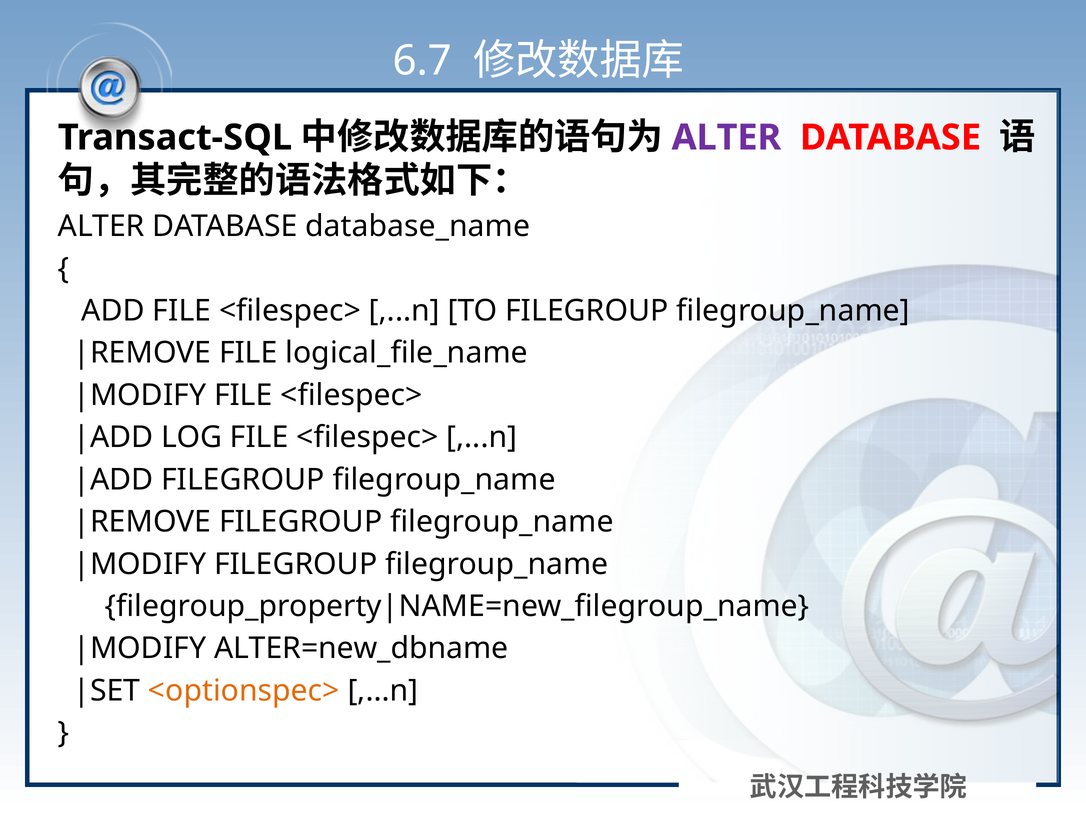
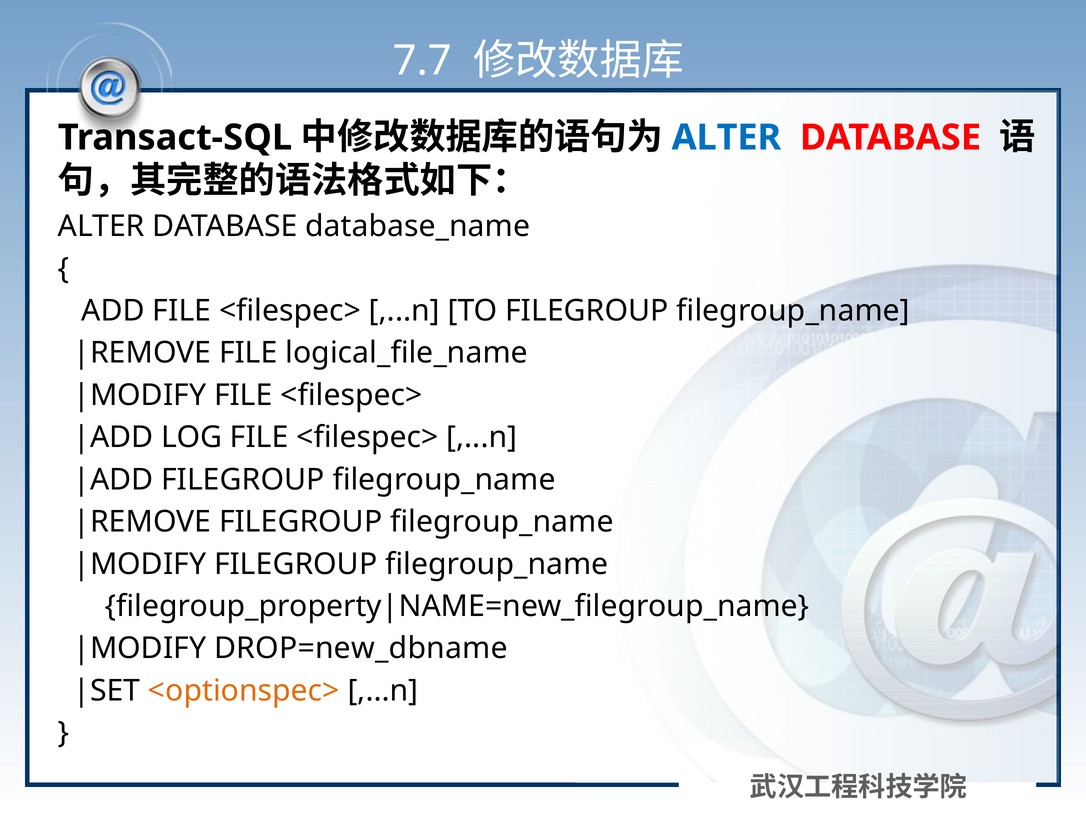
6.7: 6.7 -> 7.7
ALTER at (726, 138) colour: purple -> blue
ALTER=new_dbname: ALTER=new_dbname -> DROP=new_dbname
